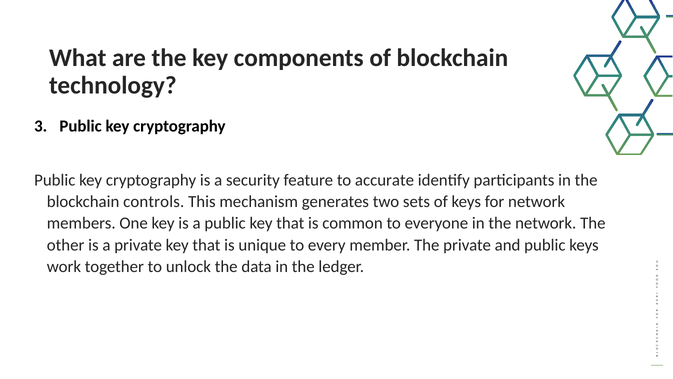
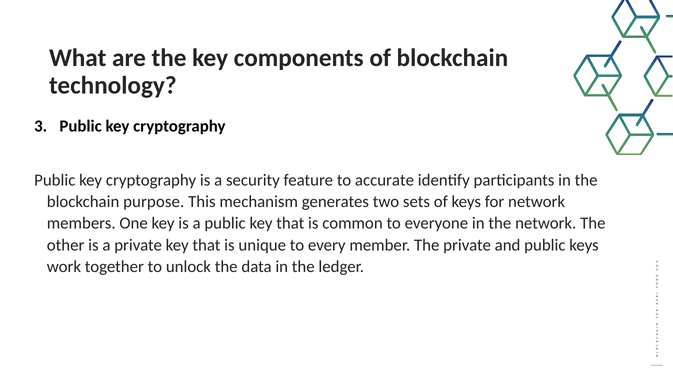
controls: controls -> purpose
